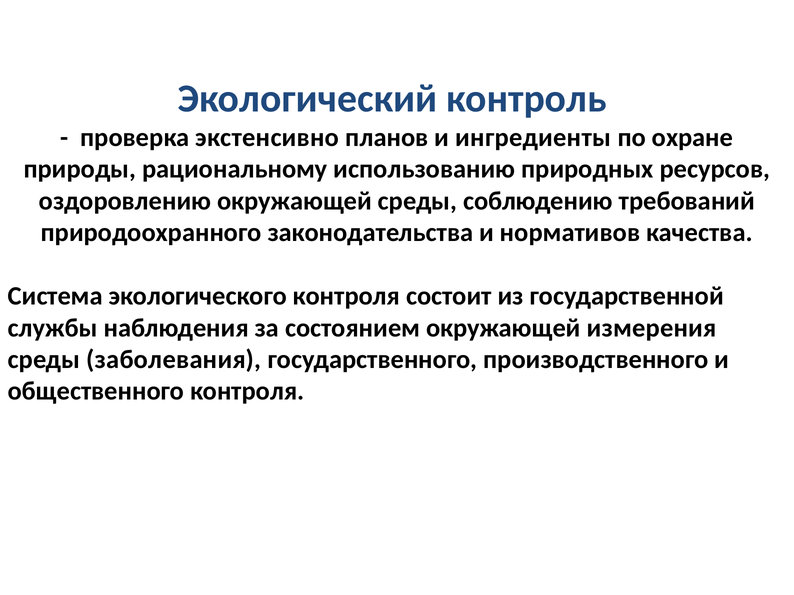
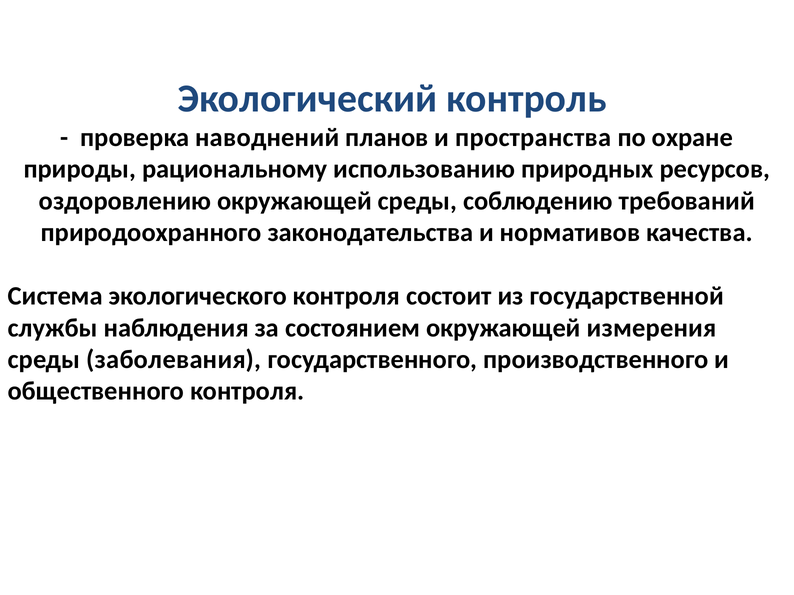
экстенсивно: экстенсивно -> наводнений
ингредиенты: ингредиенты -> пространства
